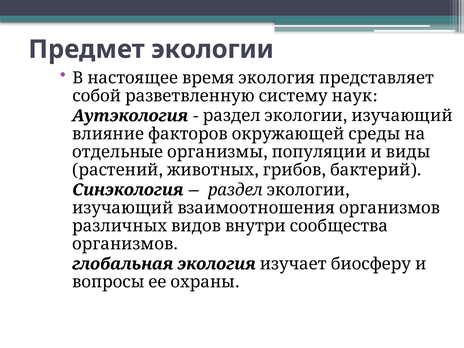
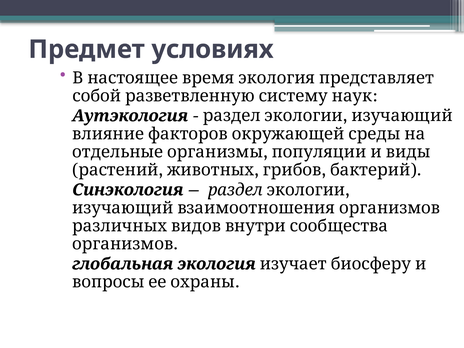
Предмет экологии: экологии -> условиях
